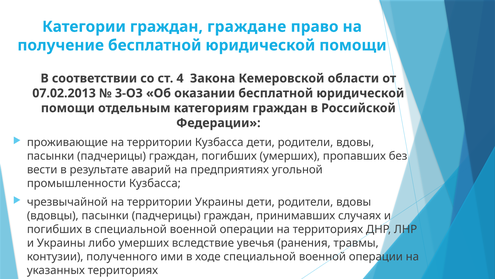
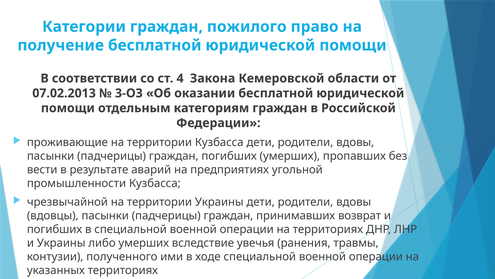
граждане: граждане -> пожилого
случаях: случаях -> возврат
